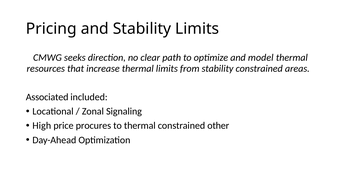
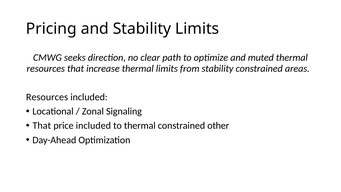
model: model -> muted
Associated at (47, 97): Associated -> Resources
High at (42, 126): High -> That
price procures: procures -> included
